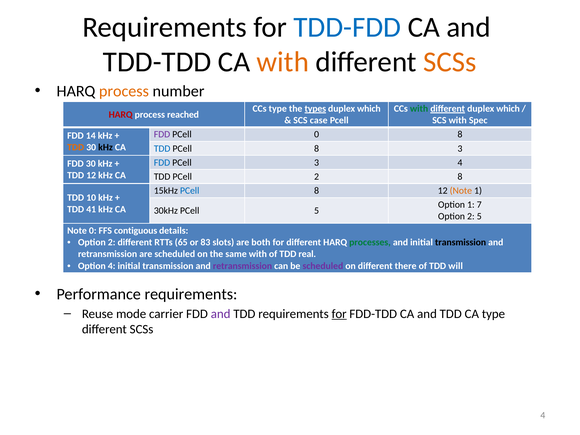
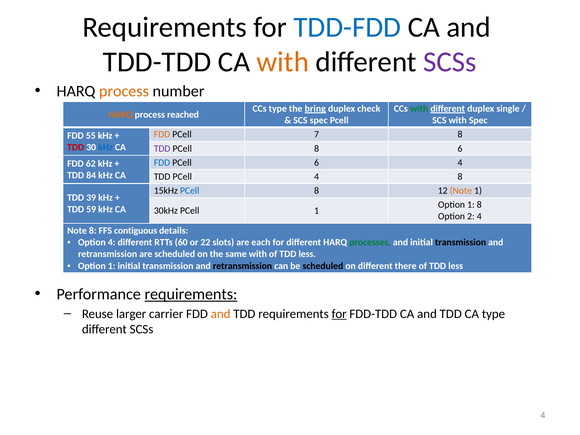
SCSs at (450, 62) colour: orange -> purple
types: types -> bring
which at (369, 109): which -> check
different duplex which: which -> single
HARQ at (121, 115) colour: red -> orange
SCS case: case -> spec
FDD at (162, 134) colour: purple -> orange
PCell 0: 0 -> 7
14: 14 -> 55
TDD at (76, 147) colour: orange -> red
kHz at (106, 147) colour: black -> blue
TDD at (162, 148) colour: blue -> purple
8 3: 3 -> 6
PCell 3: 3 -> 6
FDD 30: 30 -> 62
TDD 12: 12 -> 84
PCell 2: 2 -> 4
10: 10 -> 39
1 7: 7 -> 8
41: 41 -> 59
PCell 5: 5 -> 1
2 5: 5 -> 4
Note 0: 0 -> 8
2 at (112, 242): 2 -> 4
65: 65 -> 60
83: 83 -> 22
both: both -> each
real at (307, 254): real -> less
4 at (112, 266): 4 -> 1
retransmission at (242, 266) colour: purple -> black
scheduled at (323, 266) colour: purple -> black
will at (456, 266): will -> less
requirements at (191, 294) underline: none -> present
mode: mode -> larger
and at (221, 314) colour: purple -> orange
